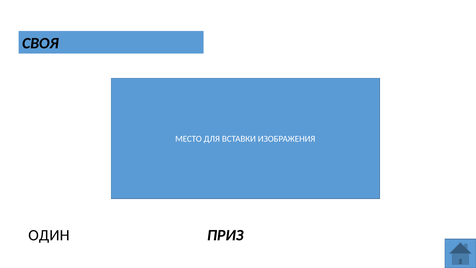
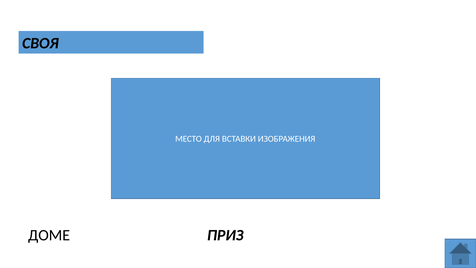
ОДИН: ОДИН -> ДОМЕ
